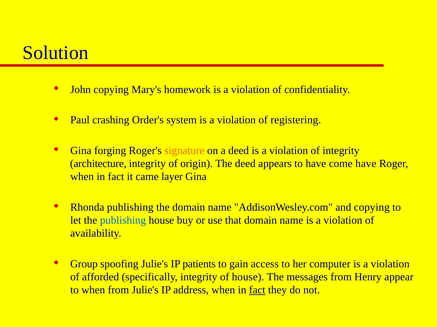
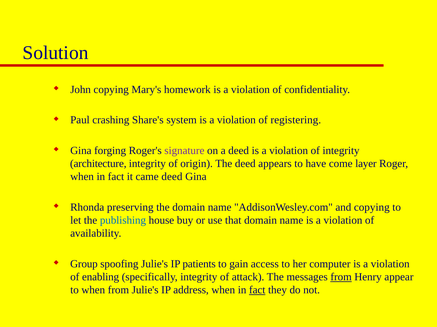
Order's: Order's -> Share's
signature colour: orange -> purple
come have: have -> layer
came layer: layer -> deed
Rhonda publishing: publishing -> preserving
afforded: afforded -> enabling
of house: house -> attack
from at (341, 278) underline: none -> present
